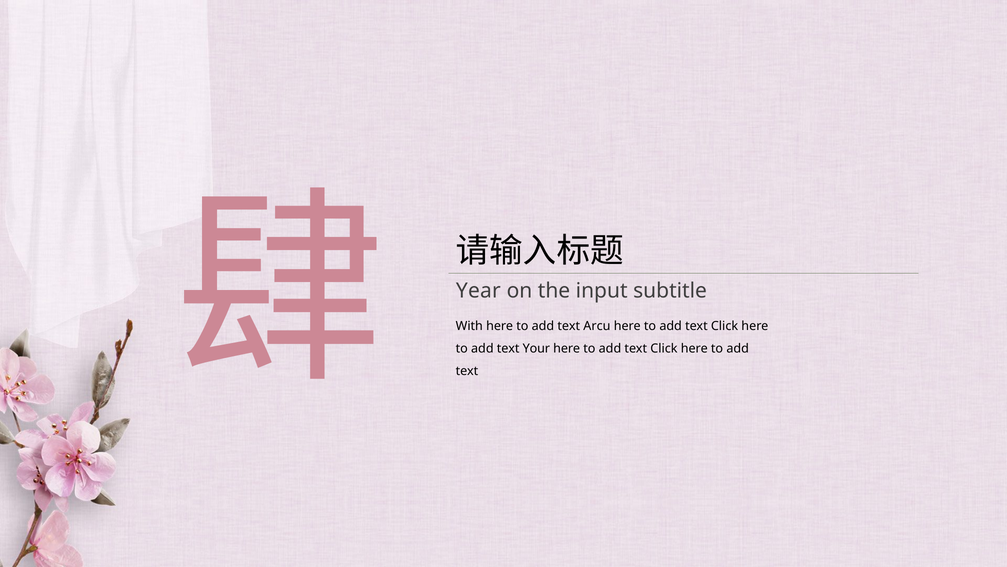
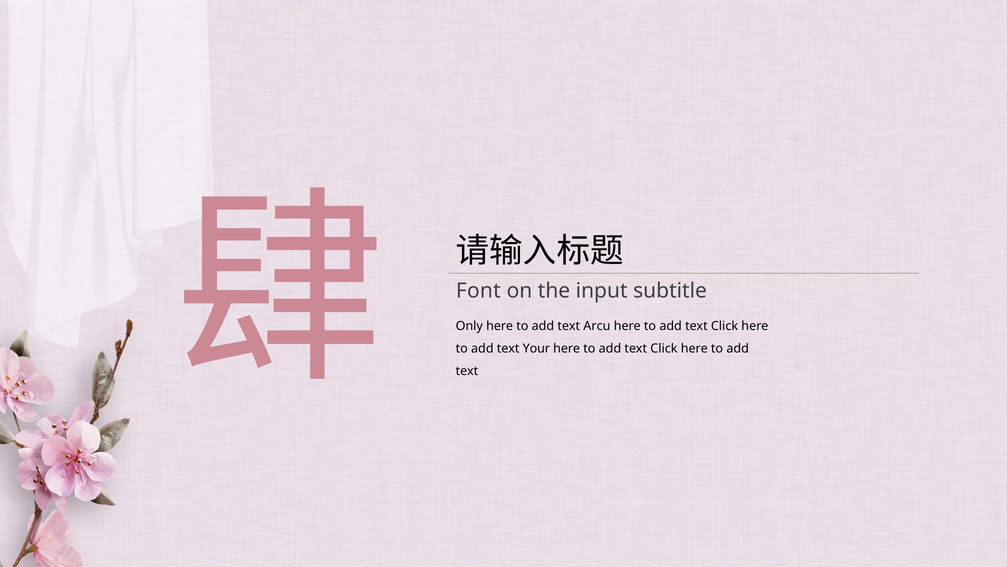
Year: Year -> Font
With: With -> Only
